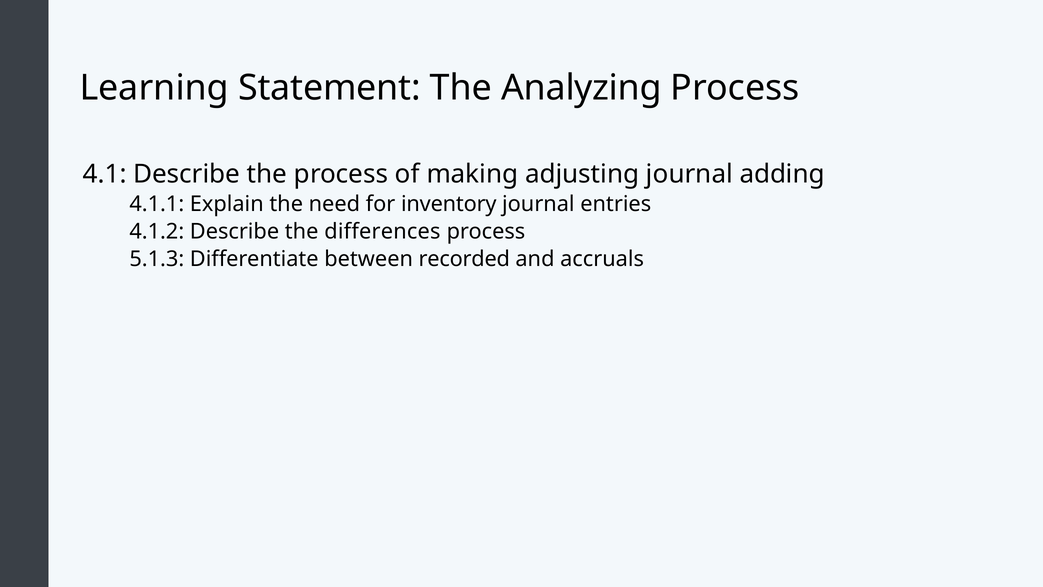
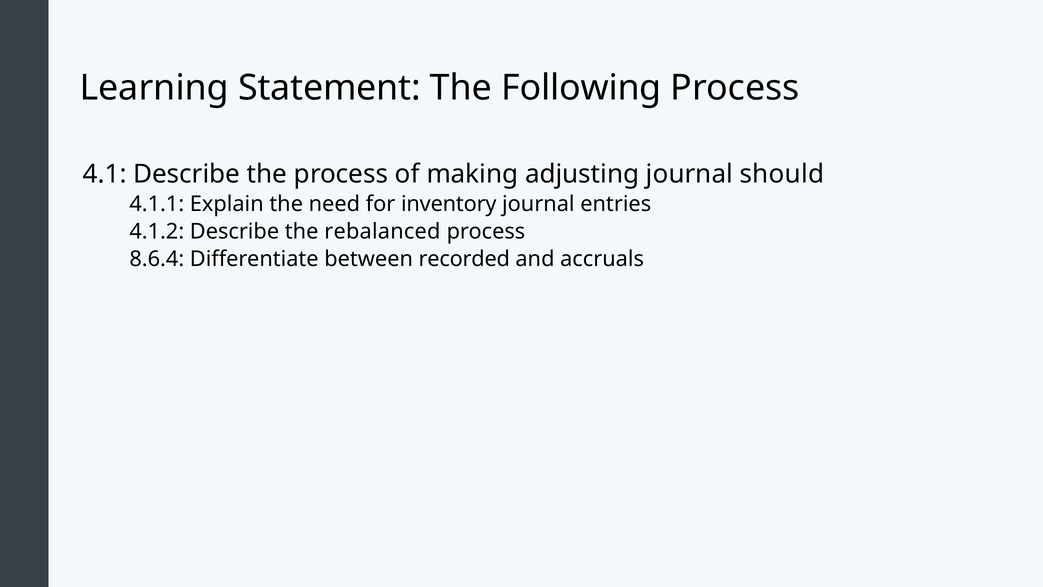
Analyzing: Analyzing -> Following
adding: adding -> should
differences: differences -> rebalanced
5.1.3: 5.1.3 -> 8.6.4
